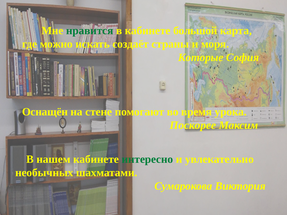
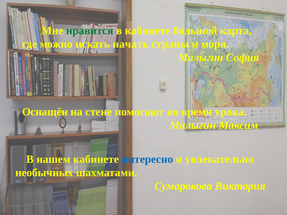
создаёт: создаёт -> начать
Которые at (201, 57): Которые -> Малыгин
Поскорее at (193, 125): Поскорее -> Малыгин
интересно colour: green -> blue
